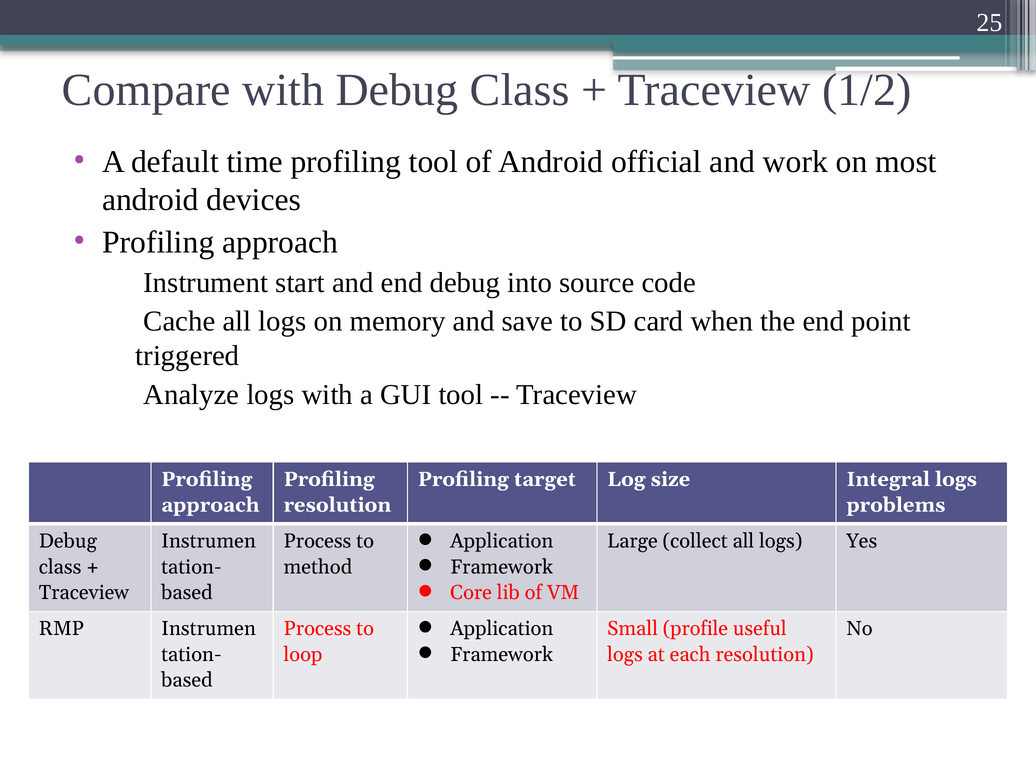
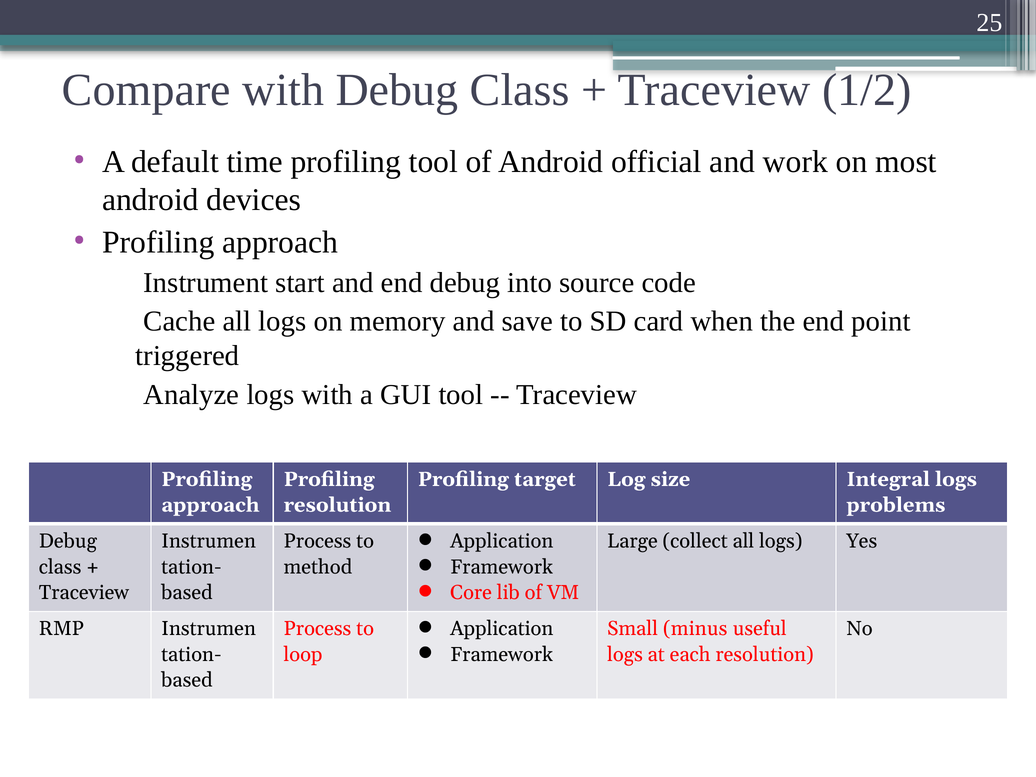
profile: profile -> minus
